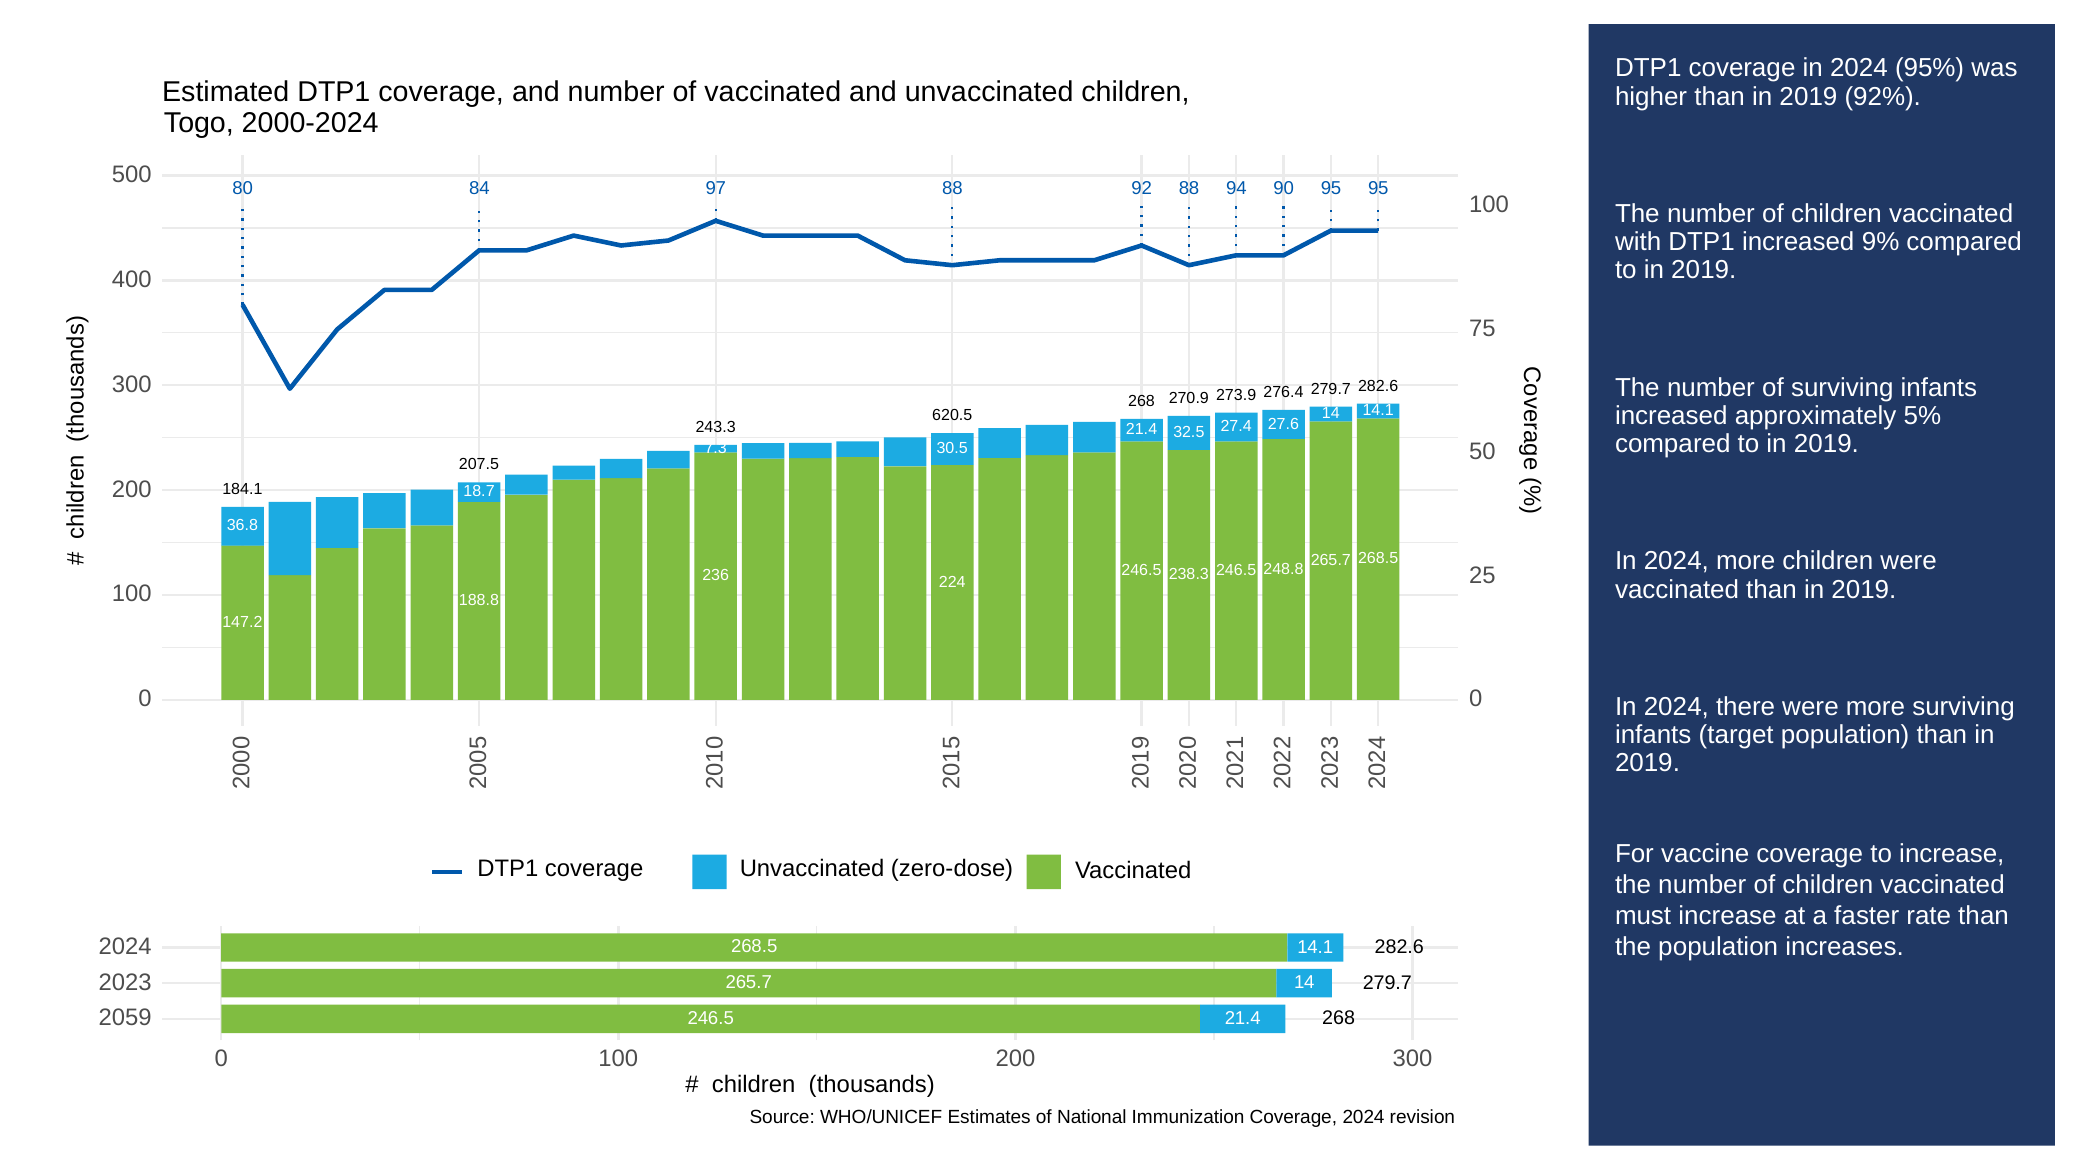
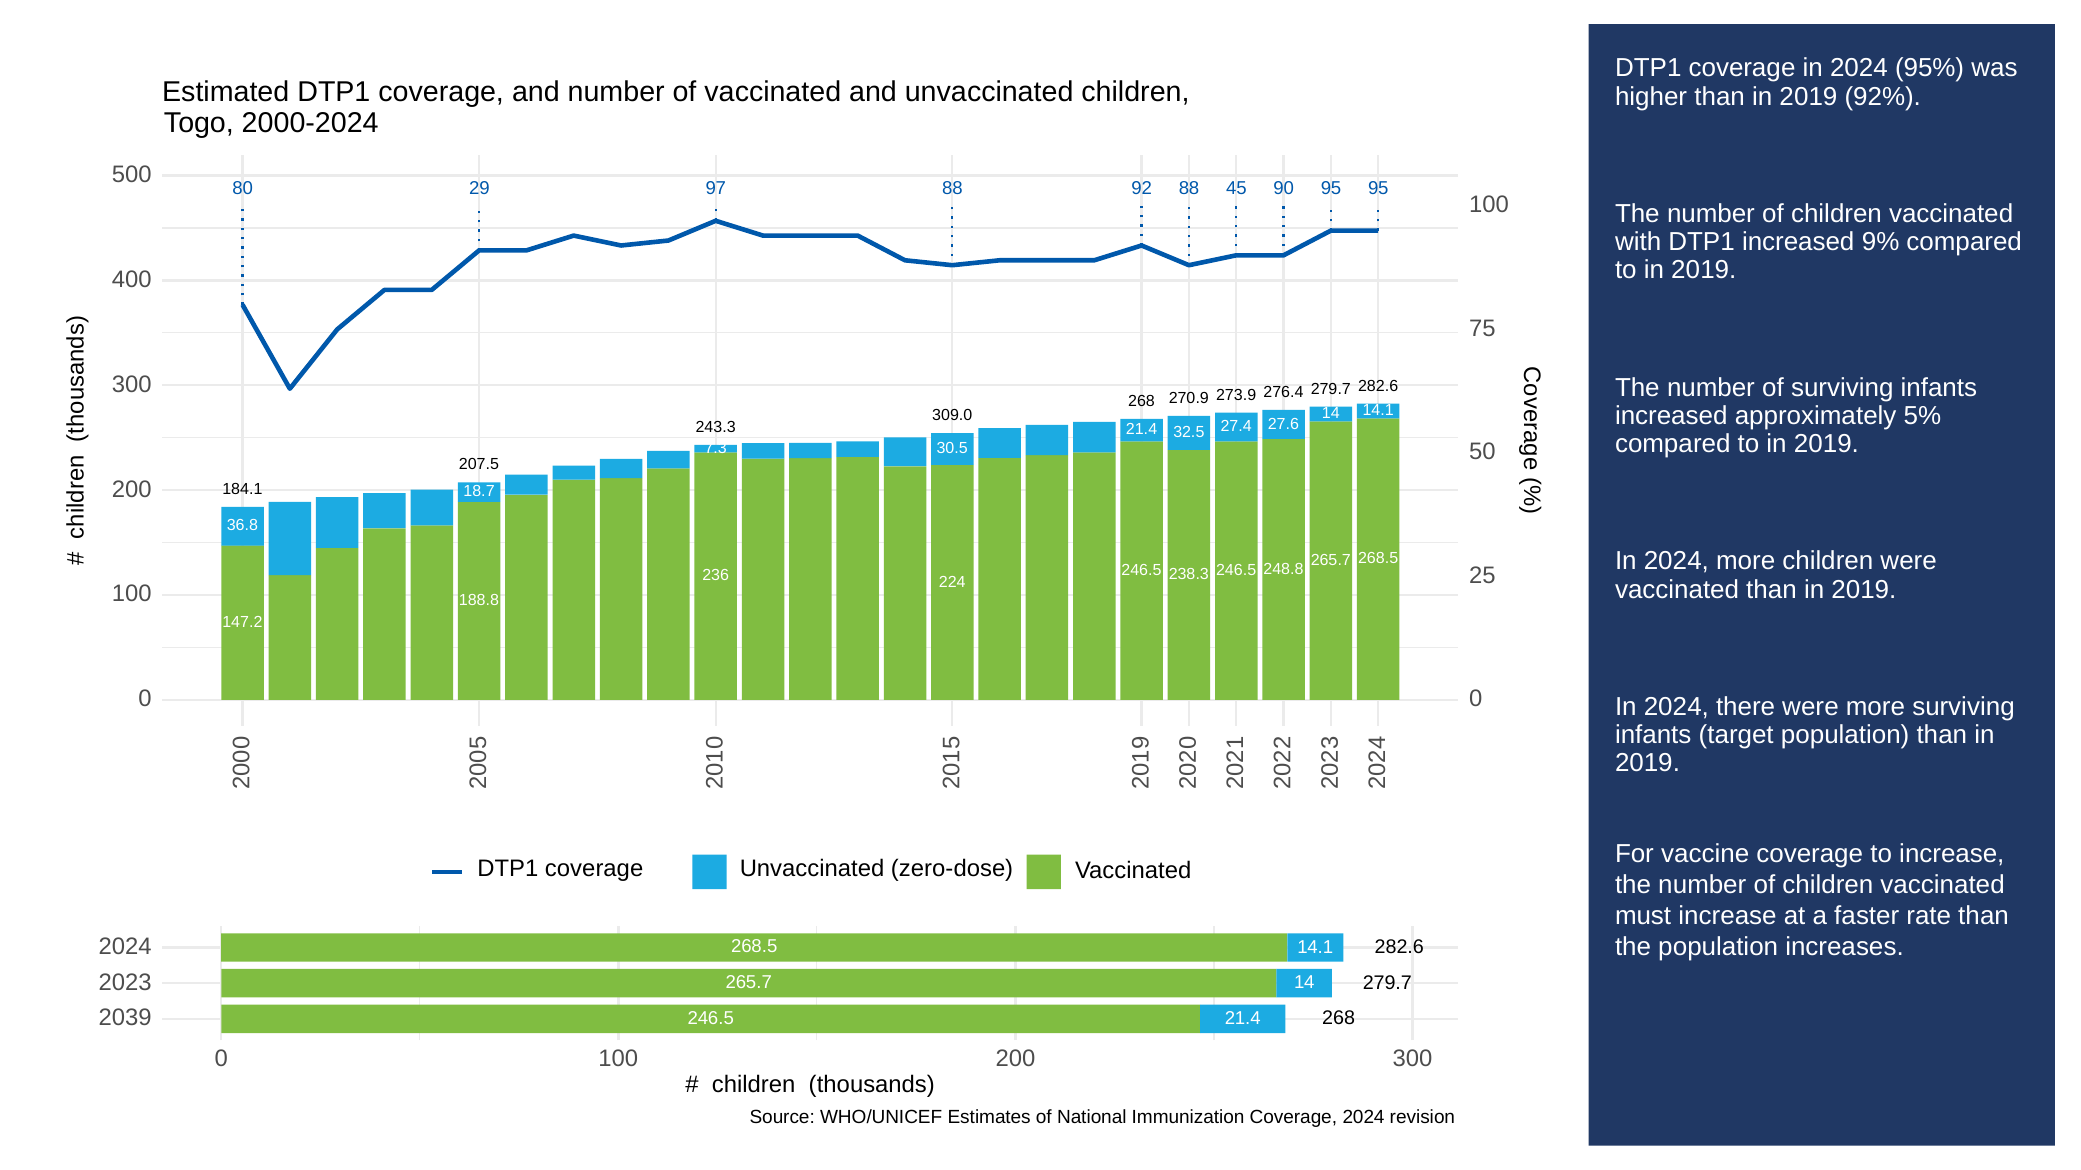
84: 84 -> 29
94: 94 -> 45
620.5: 620.5 -> 309.0
2059: 2059 -> 2039
